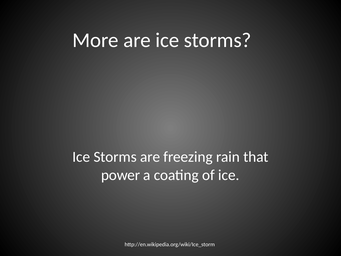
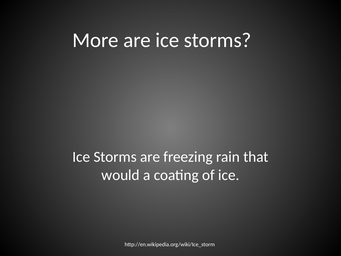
power: power -> would
